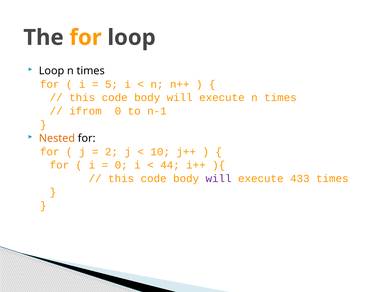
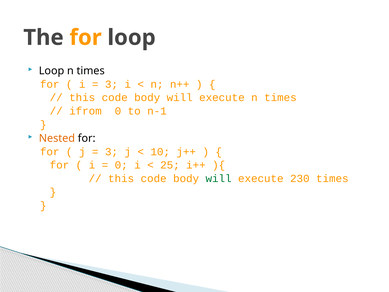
5 at (111, 84): 5 -> 3
2 at (111, 152): 2 -> 3
44: 44 -> 25
will at (219, 178) colour: purple -> green
433: 433 -> 230
